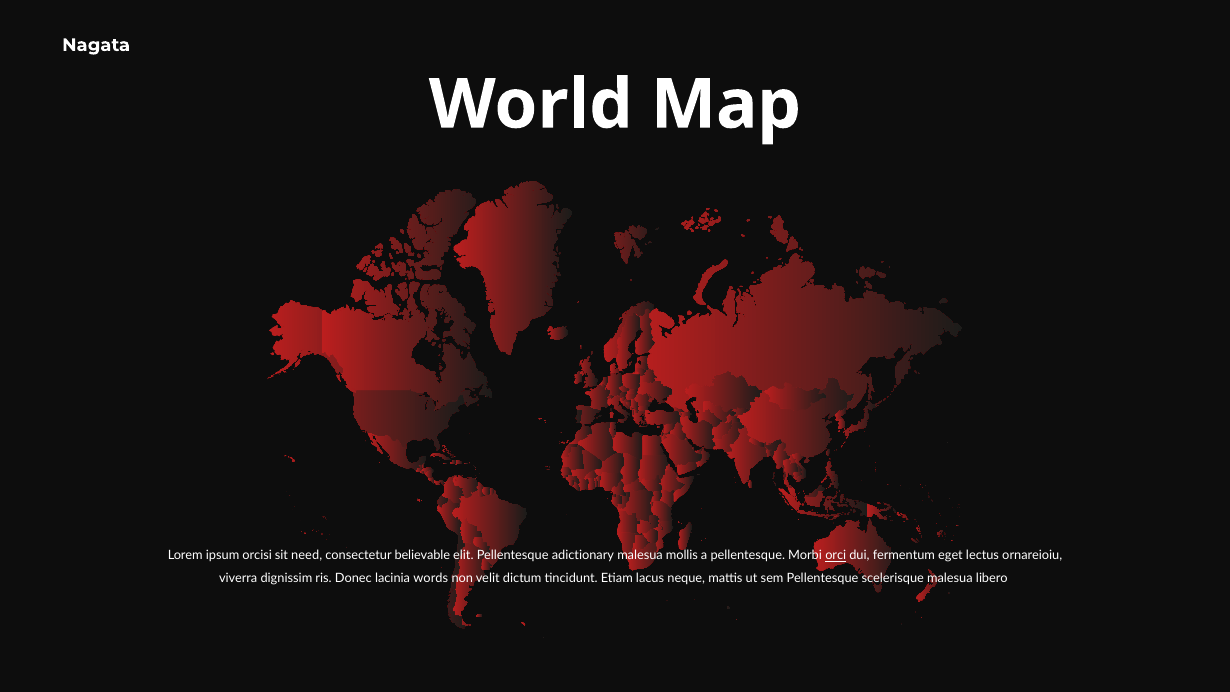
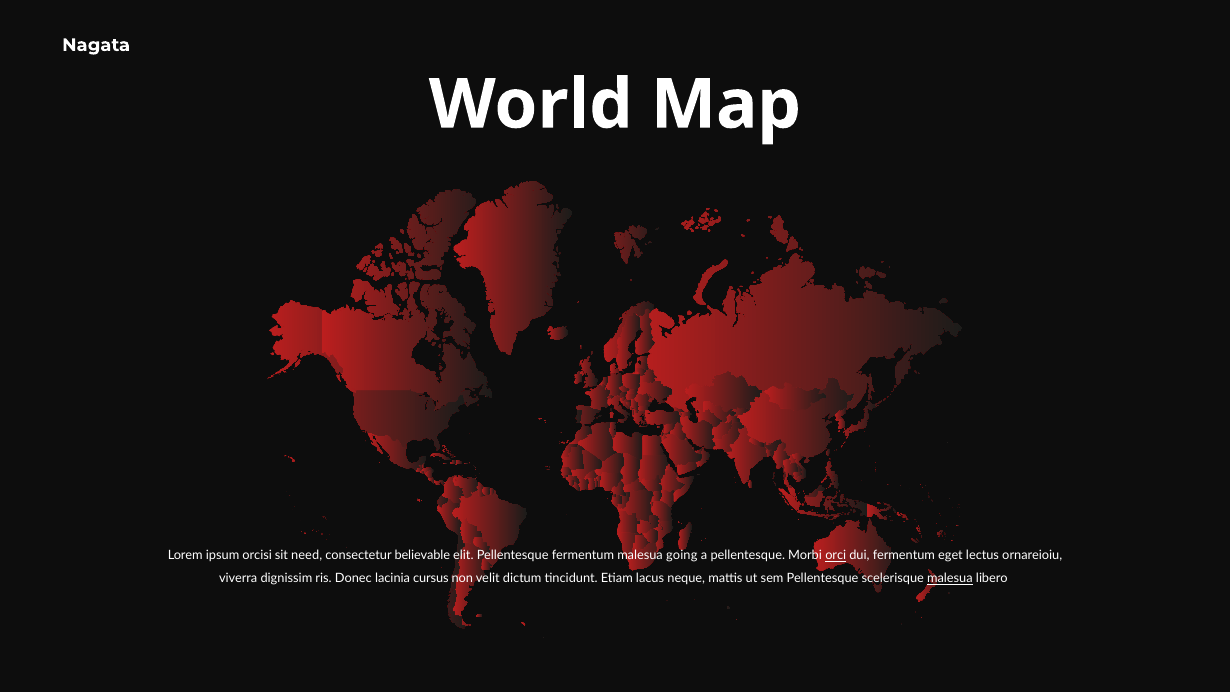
Pellentesque adictionary: adictionary -> fermentum
mollis: mollis -> going
words: words -> cursus
malesua at (950, 578) underline: none -> present
